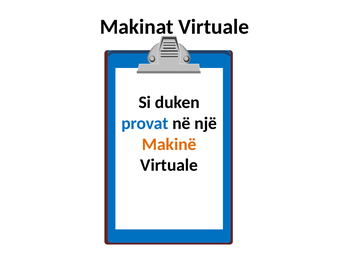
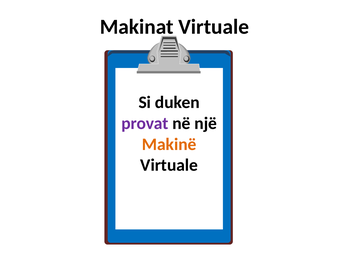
provat colour: blue -> purple
